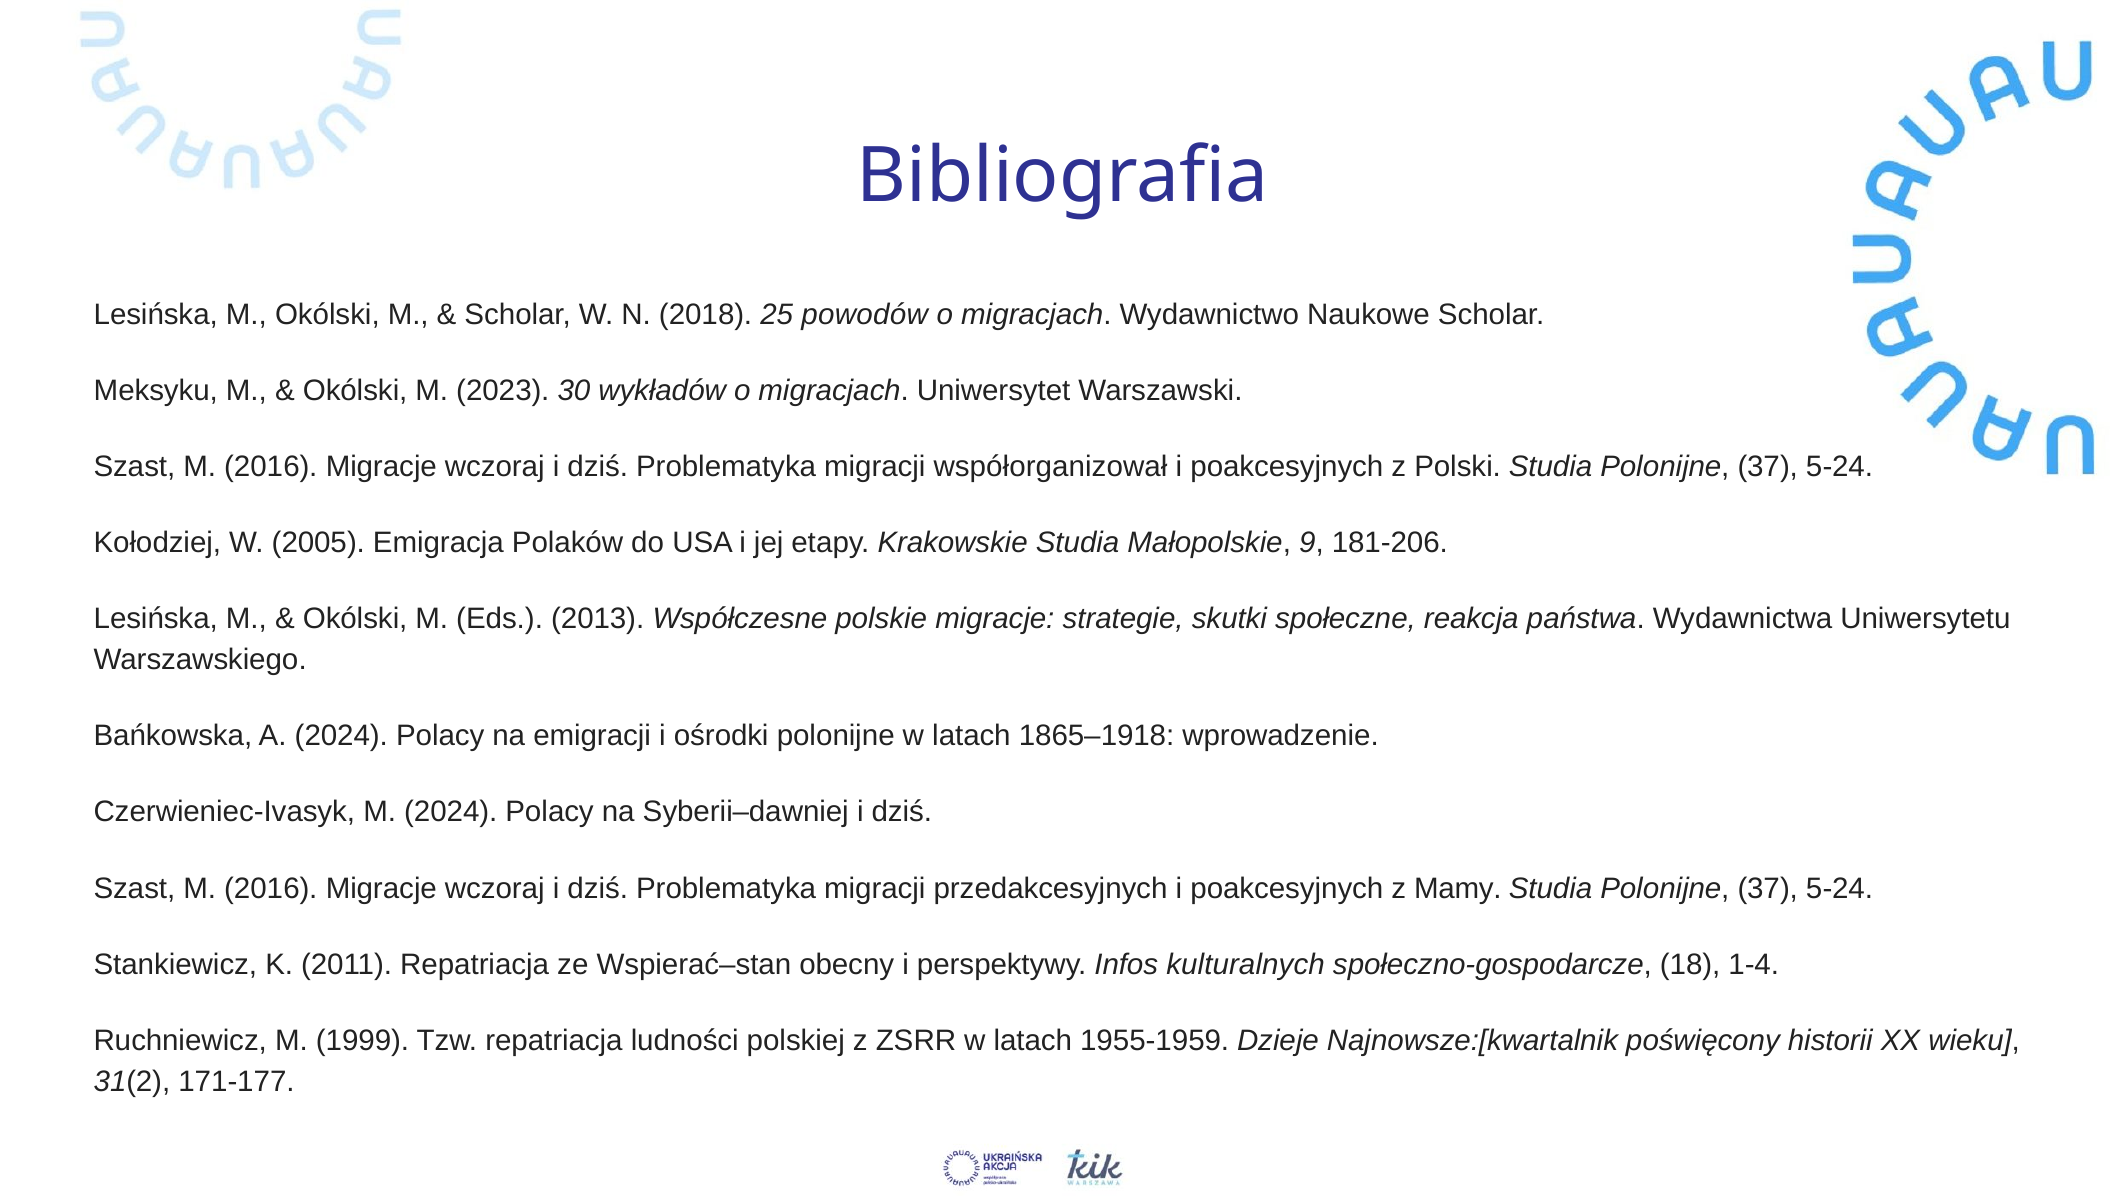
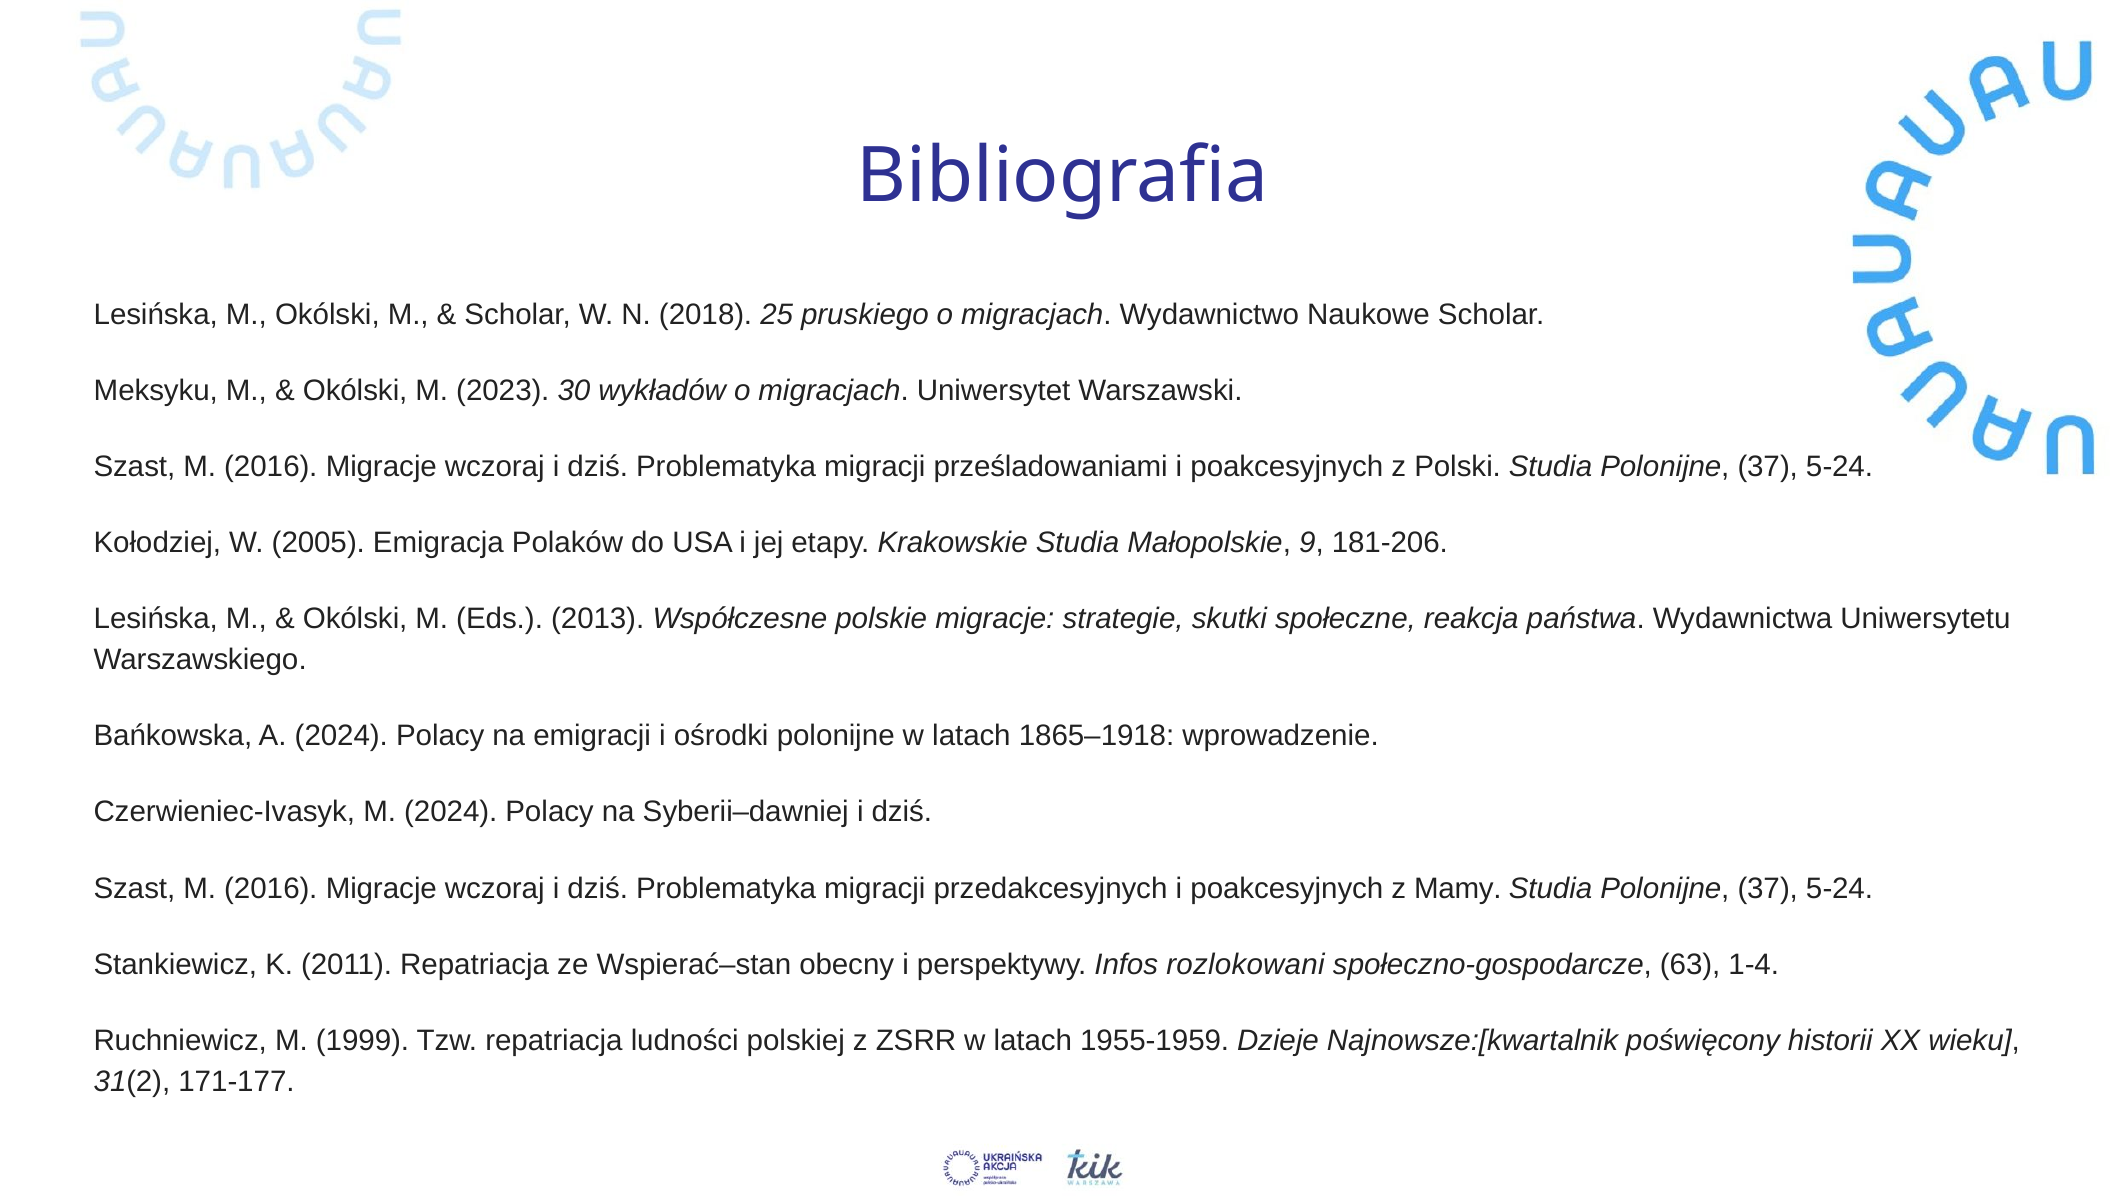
powodów: powodów -> pruskiego
współorganizował: współorganizował -> prześladowaniami
kulturalnych: kulturalnych -> rozlokowani
18: 18 -> 63
